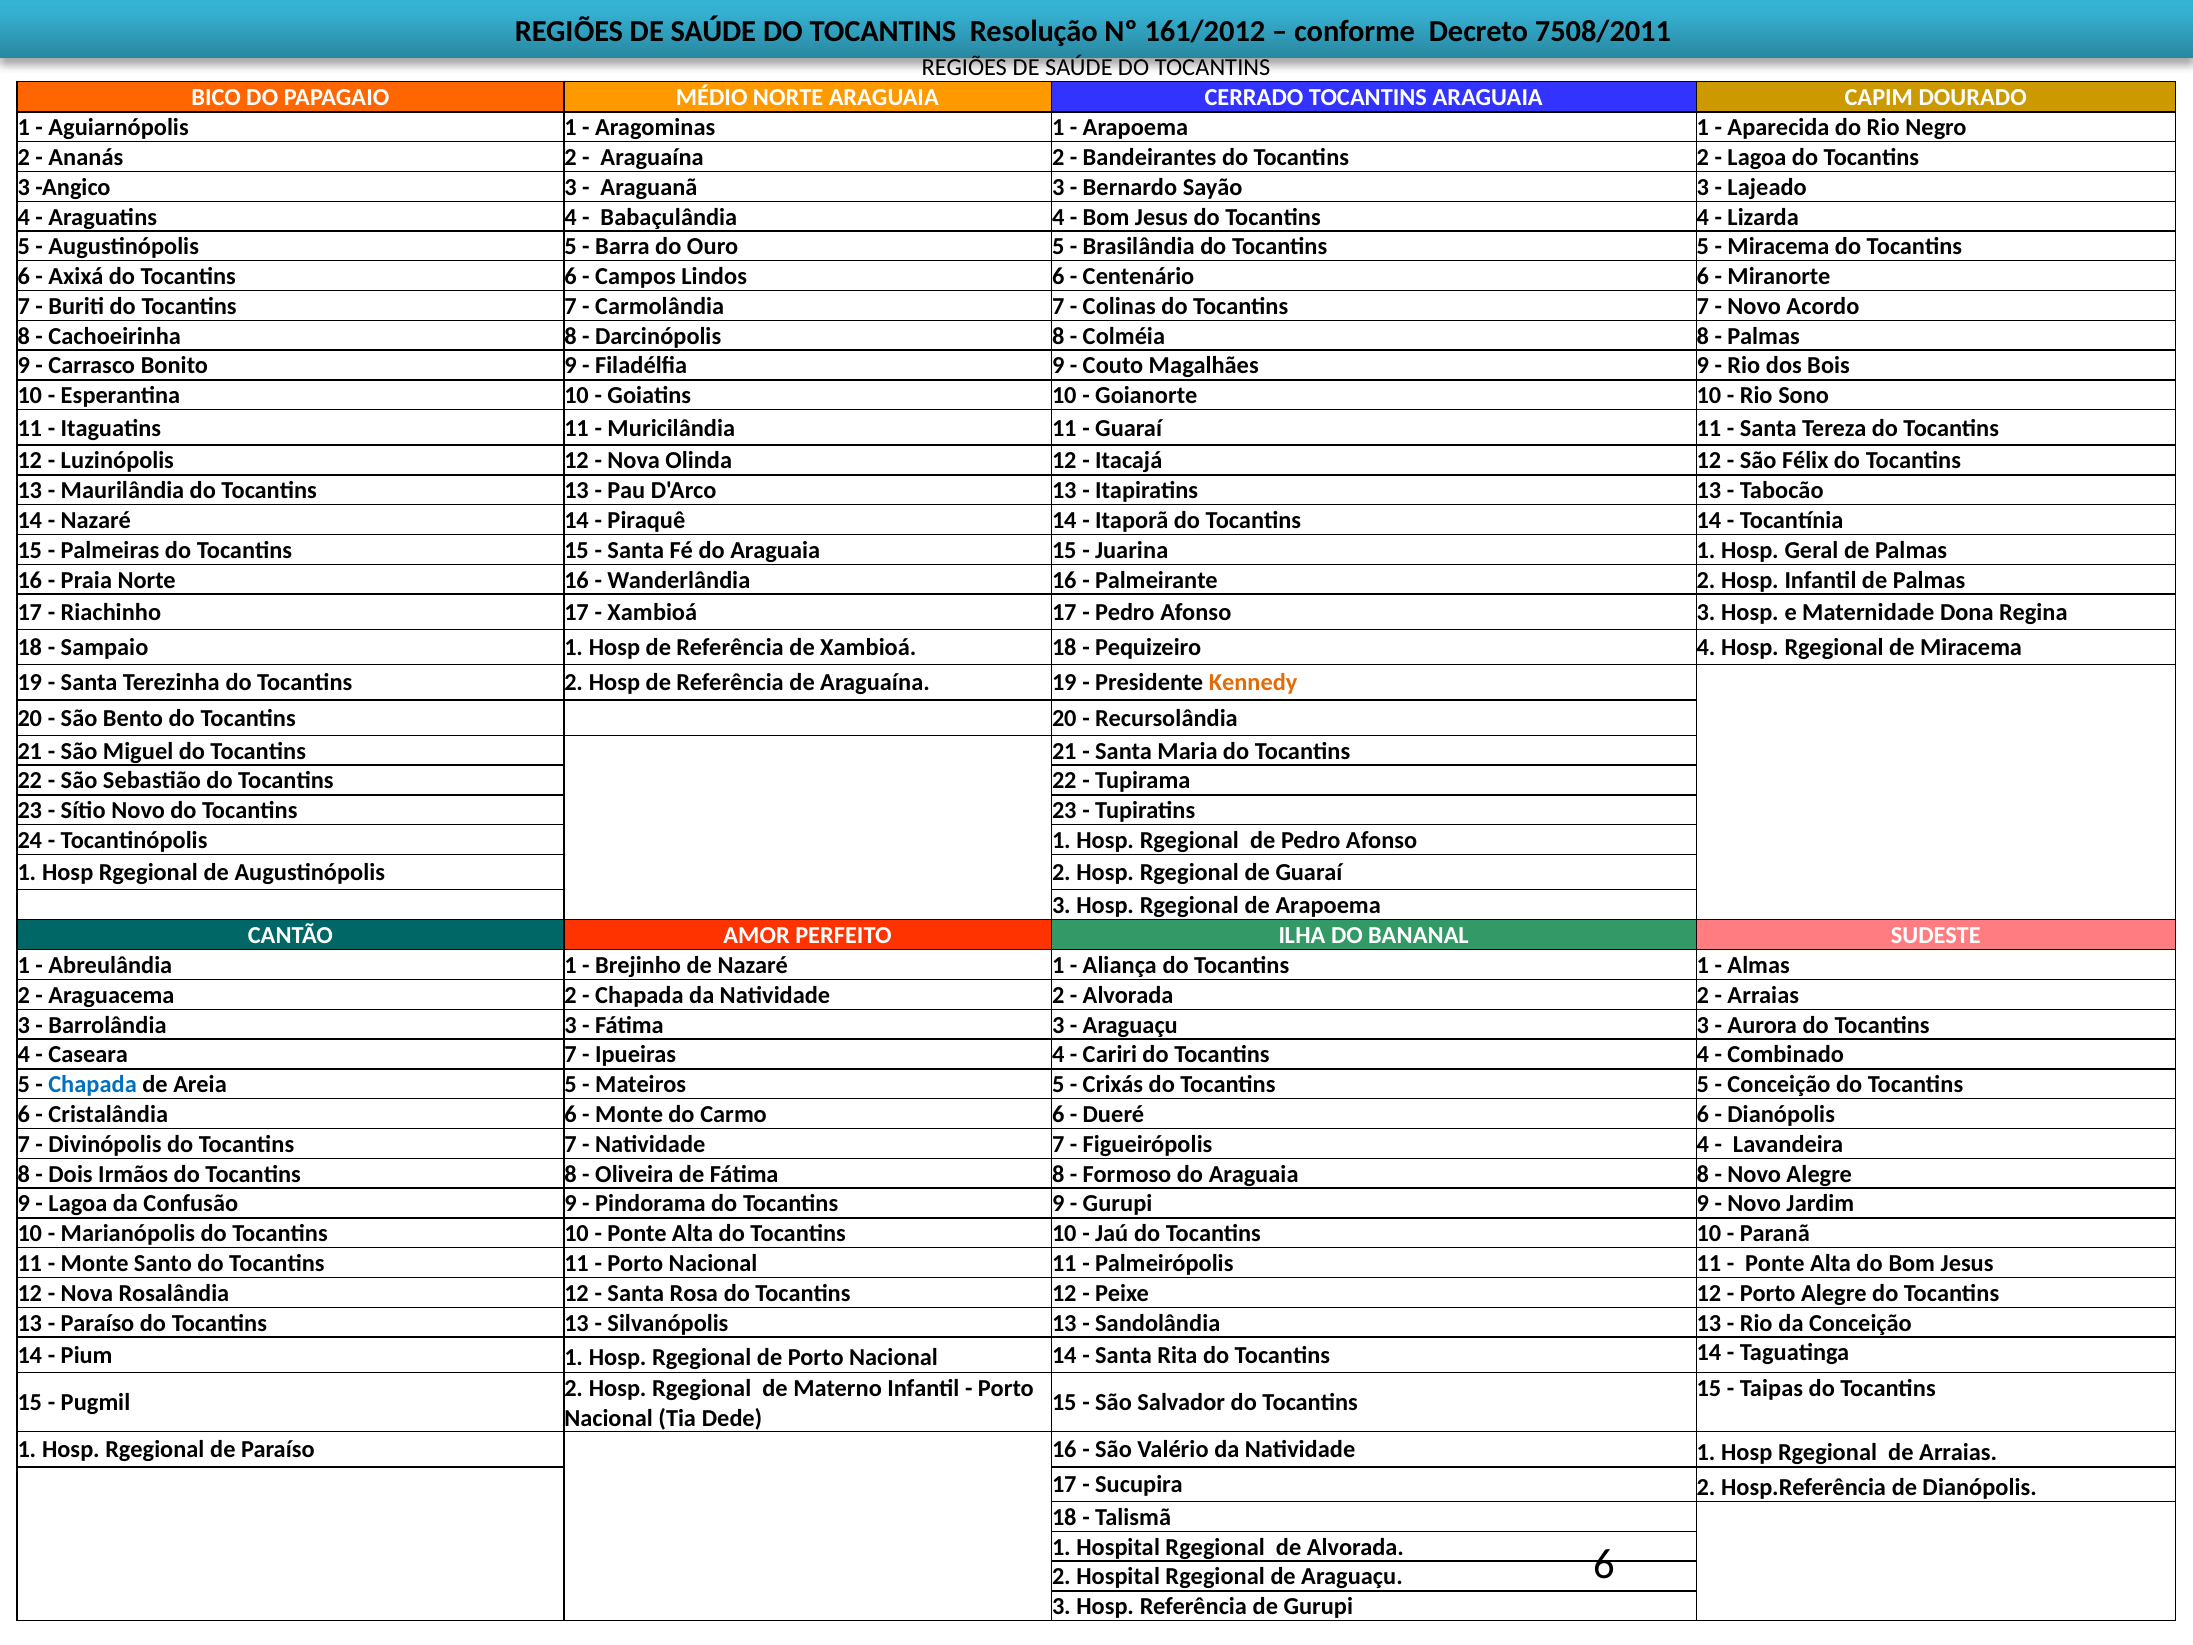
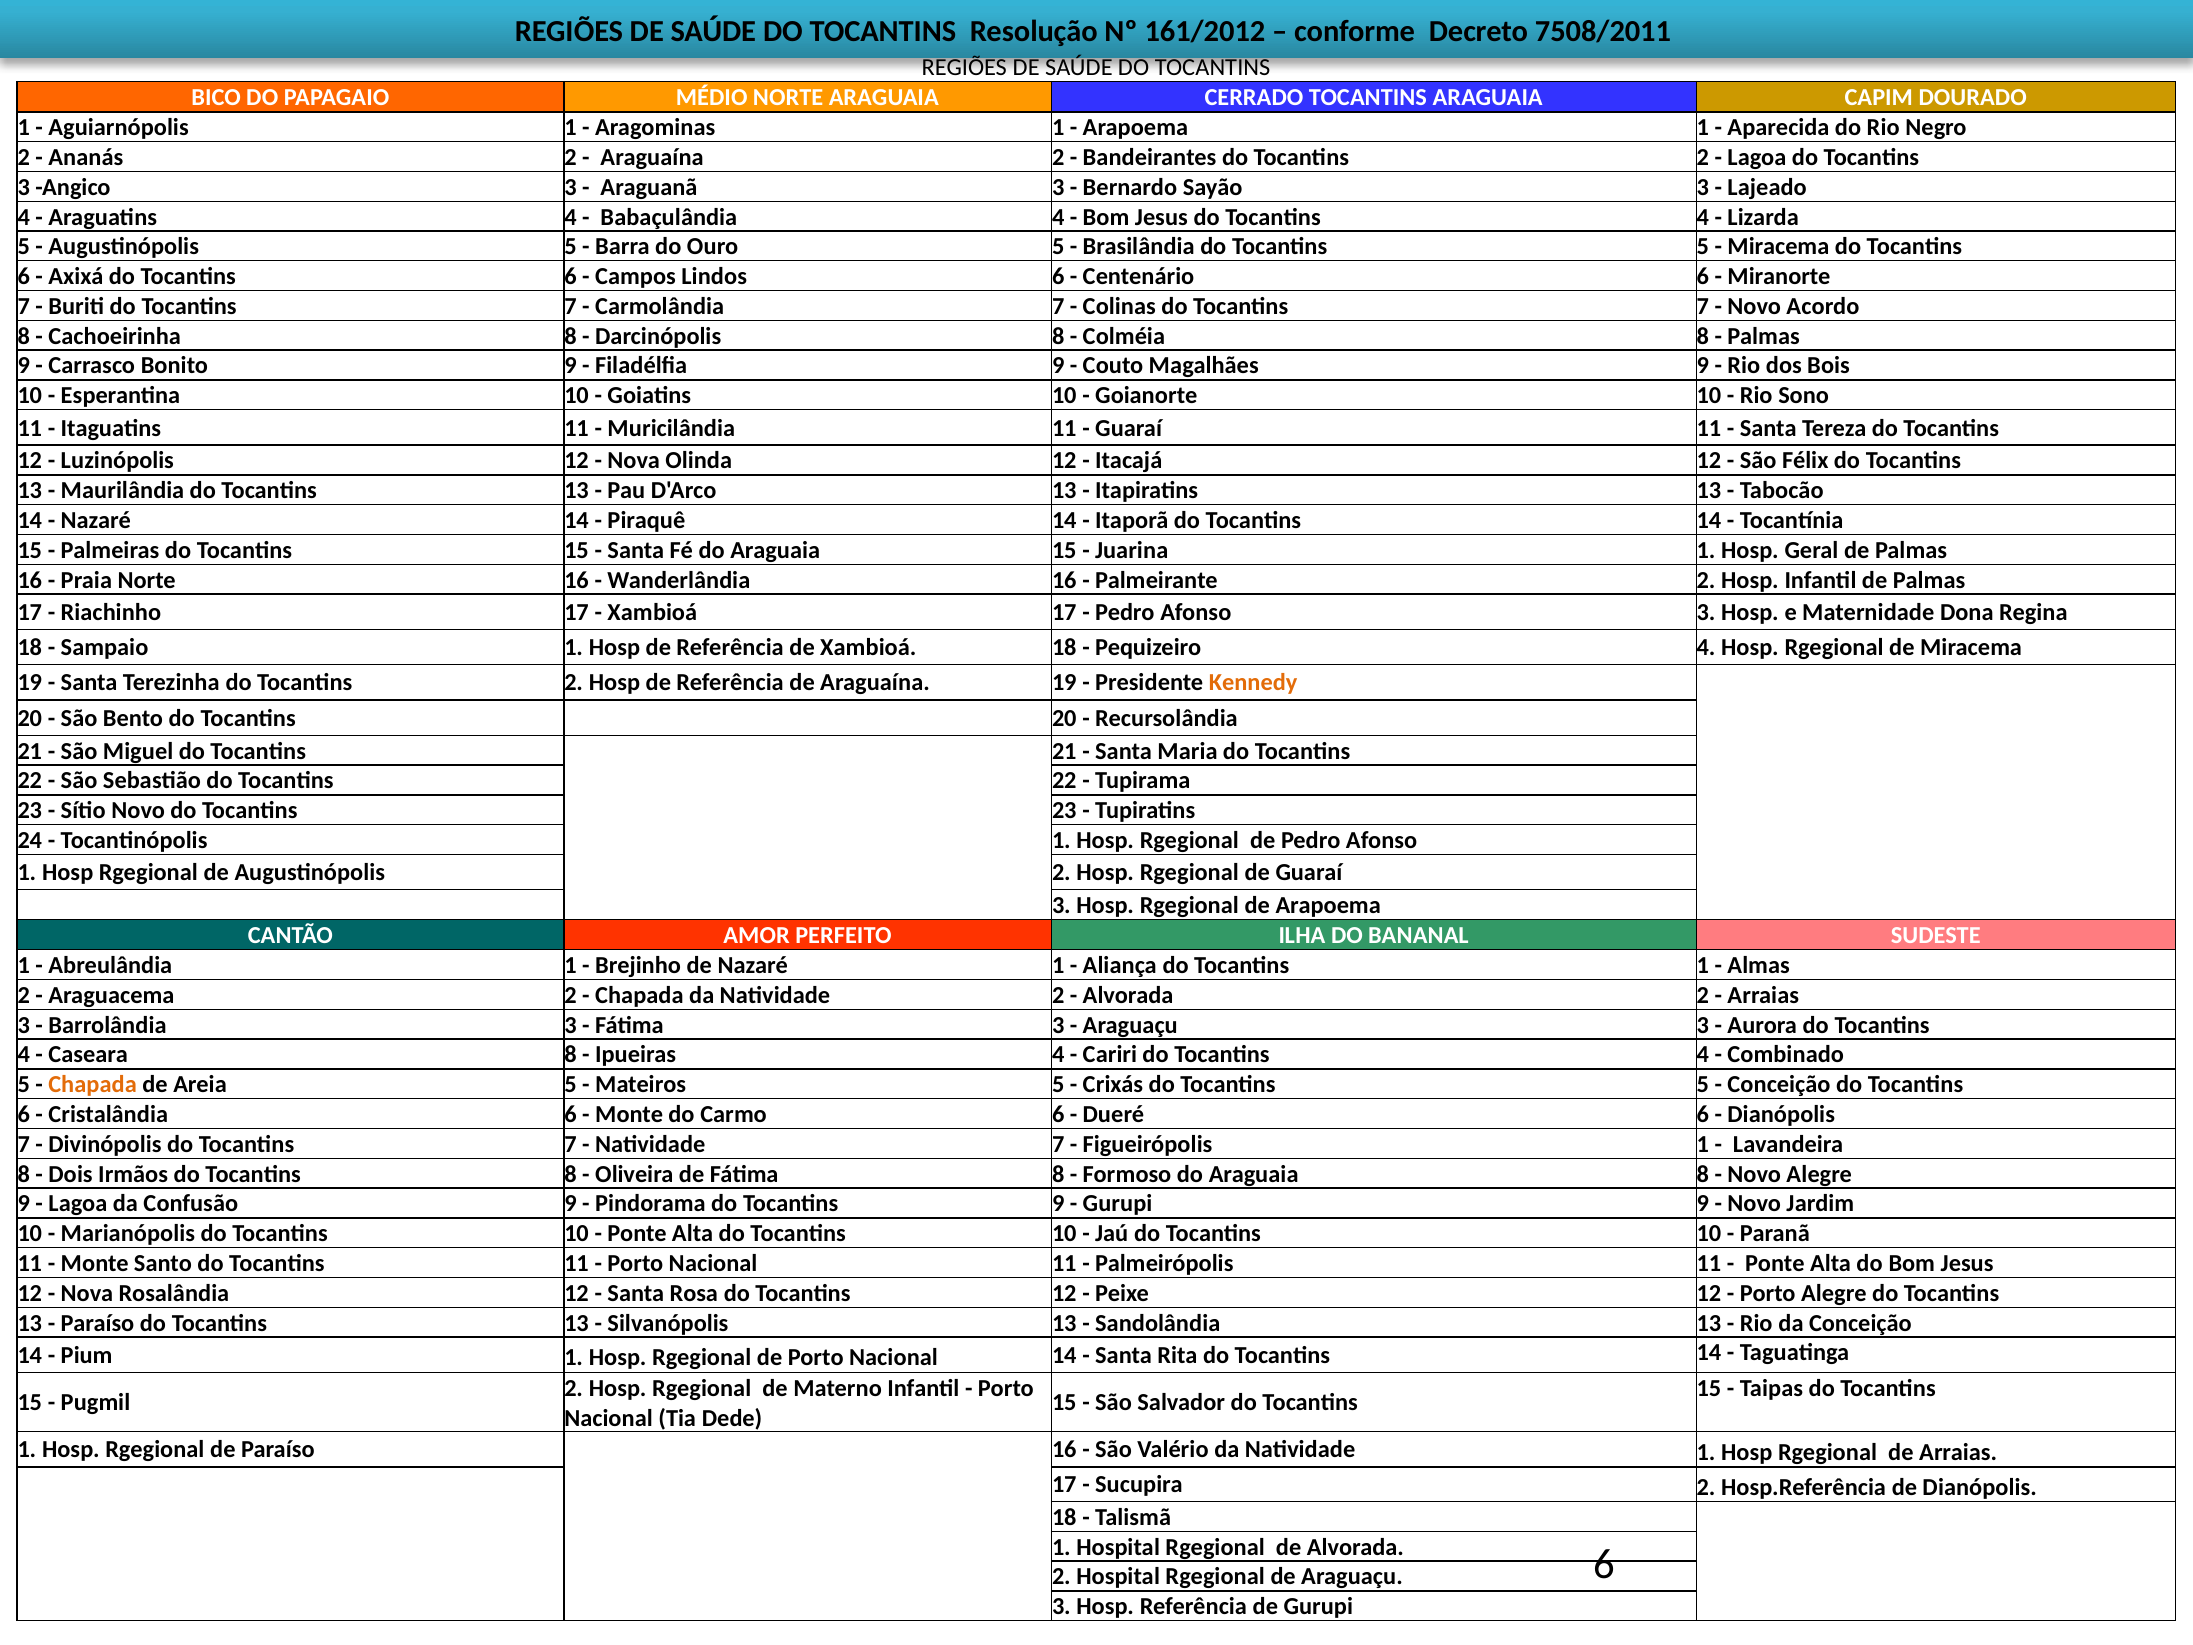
Caseara 7: 7 -> 8
Chapada at (93, 1085) colour: blue -> orange
Figueirópolis 4: 4 -> 1
